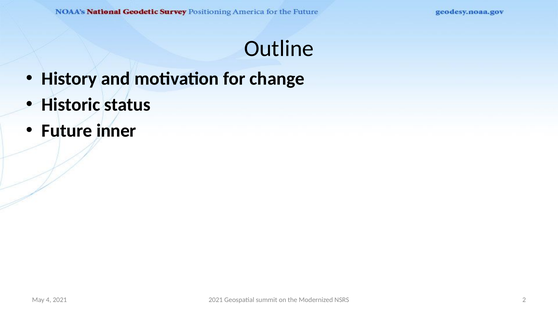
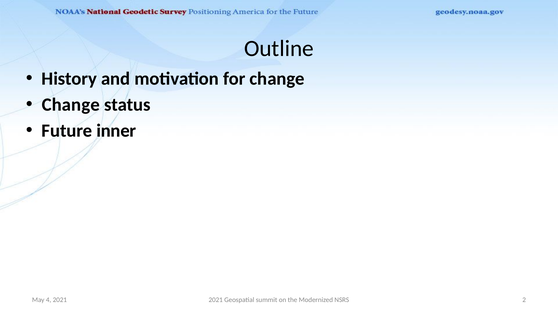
Historic at (71, 105): Historic -> Change
